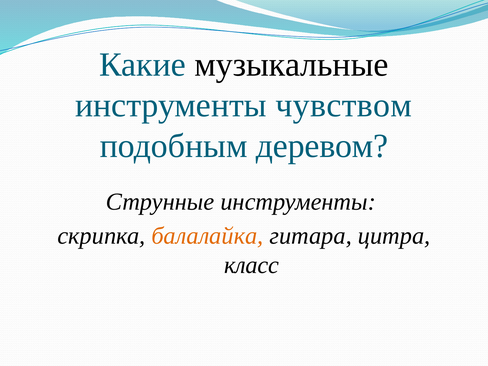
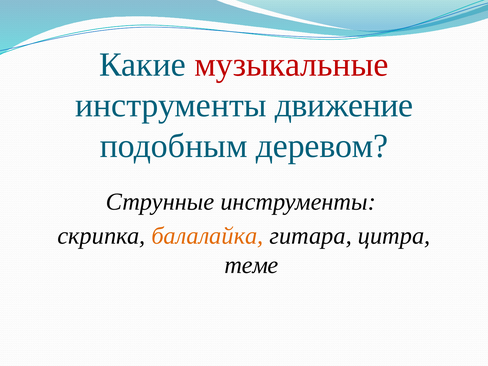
музыкальные colour: black -> red
чувством: чувством -> движение
класс: класс -> теме
